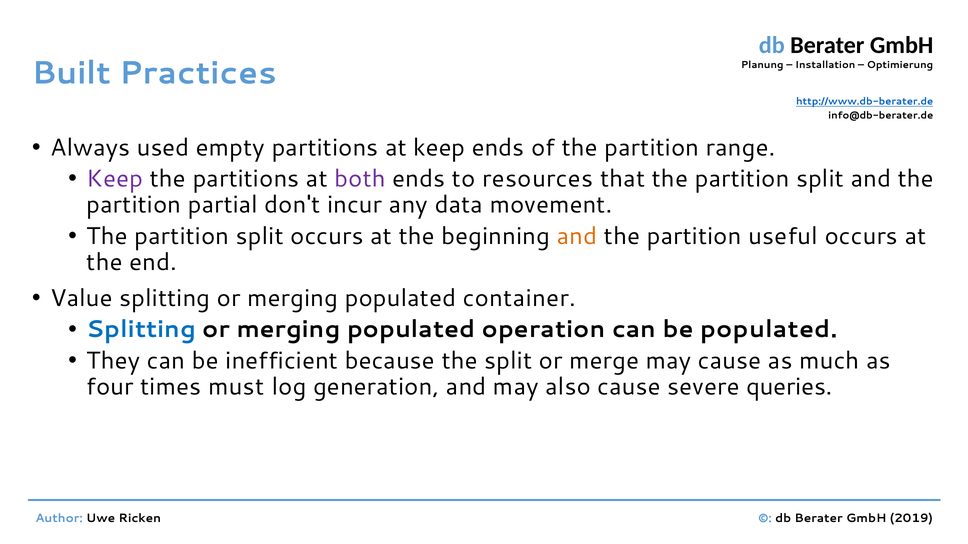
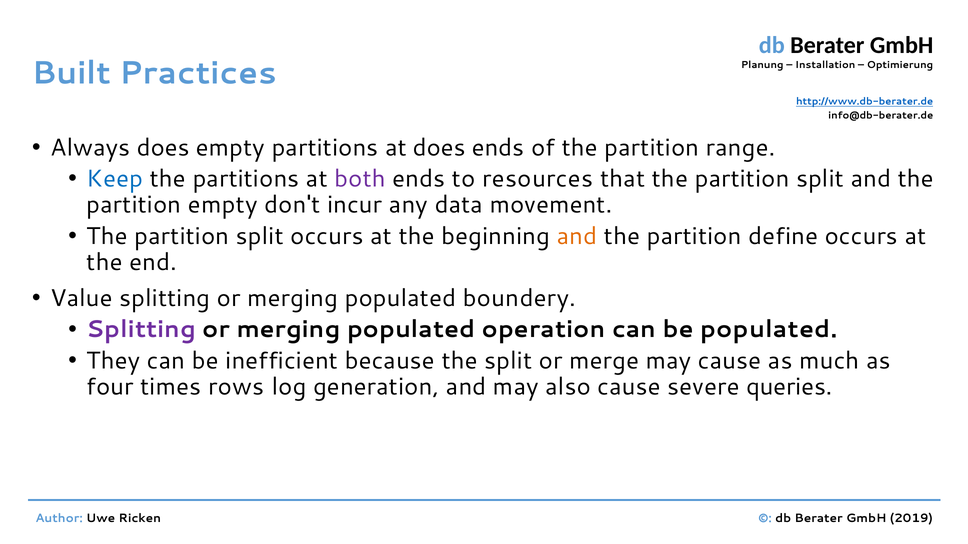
Always used: used -> does
at keep: keep -> does
Keep at (115, 179) colour: purple -> blue
partition partial: partial -> empty
useful: useful -> define
container: container -> boundery
Splitting at (141, 330) colour: blue -> purple
must: must -> rows
